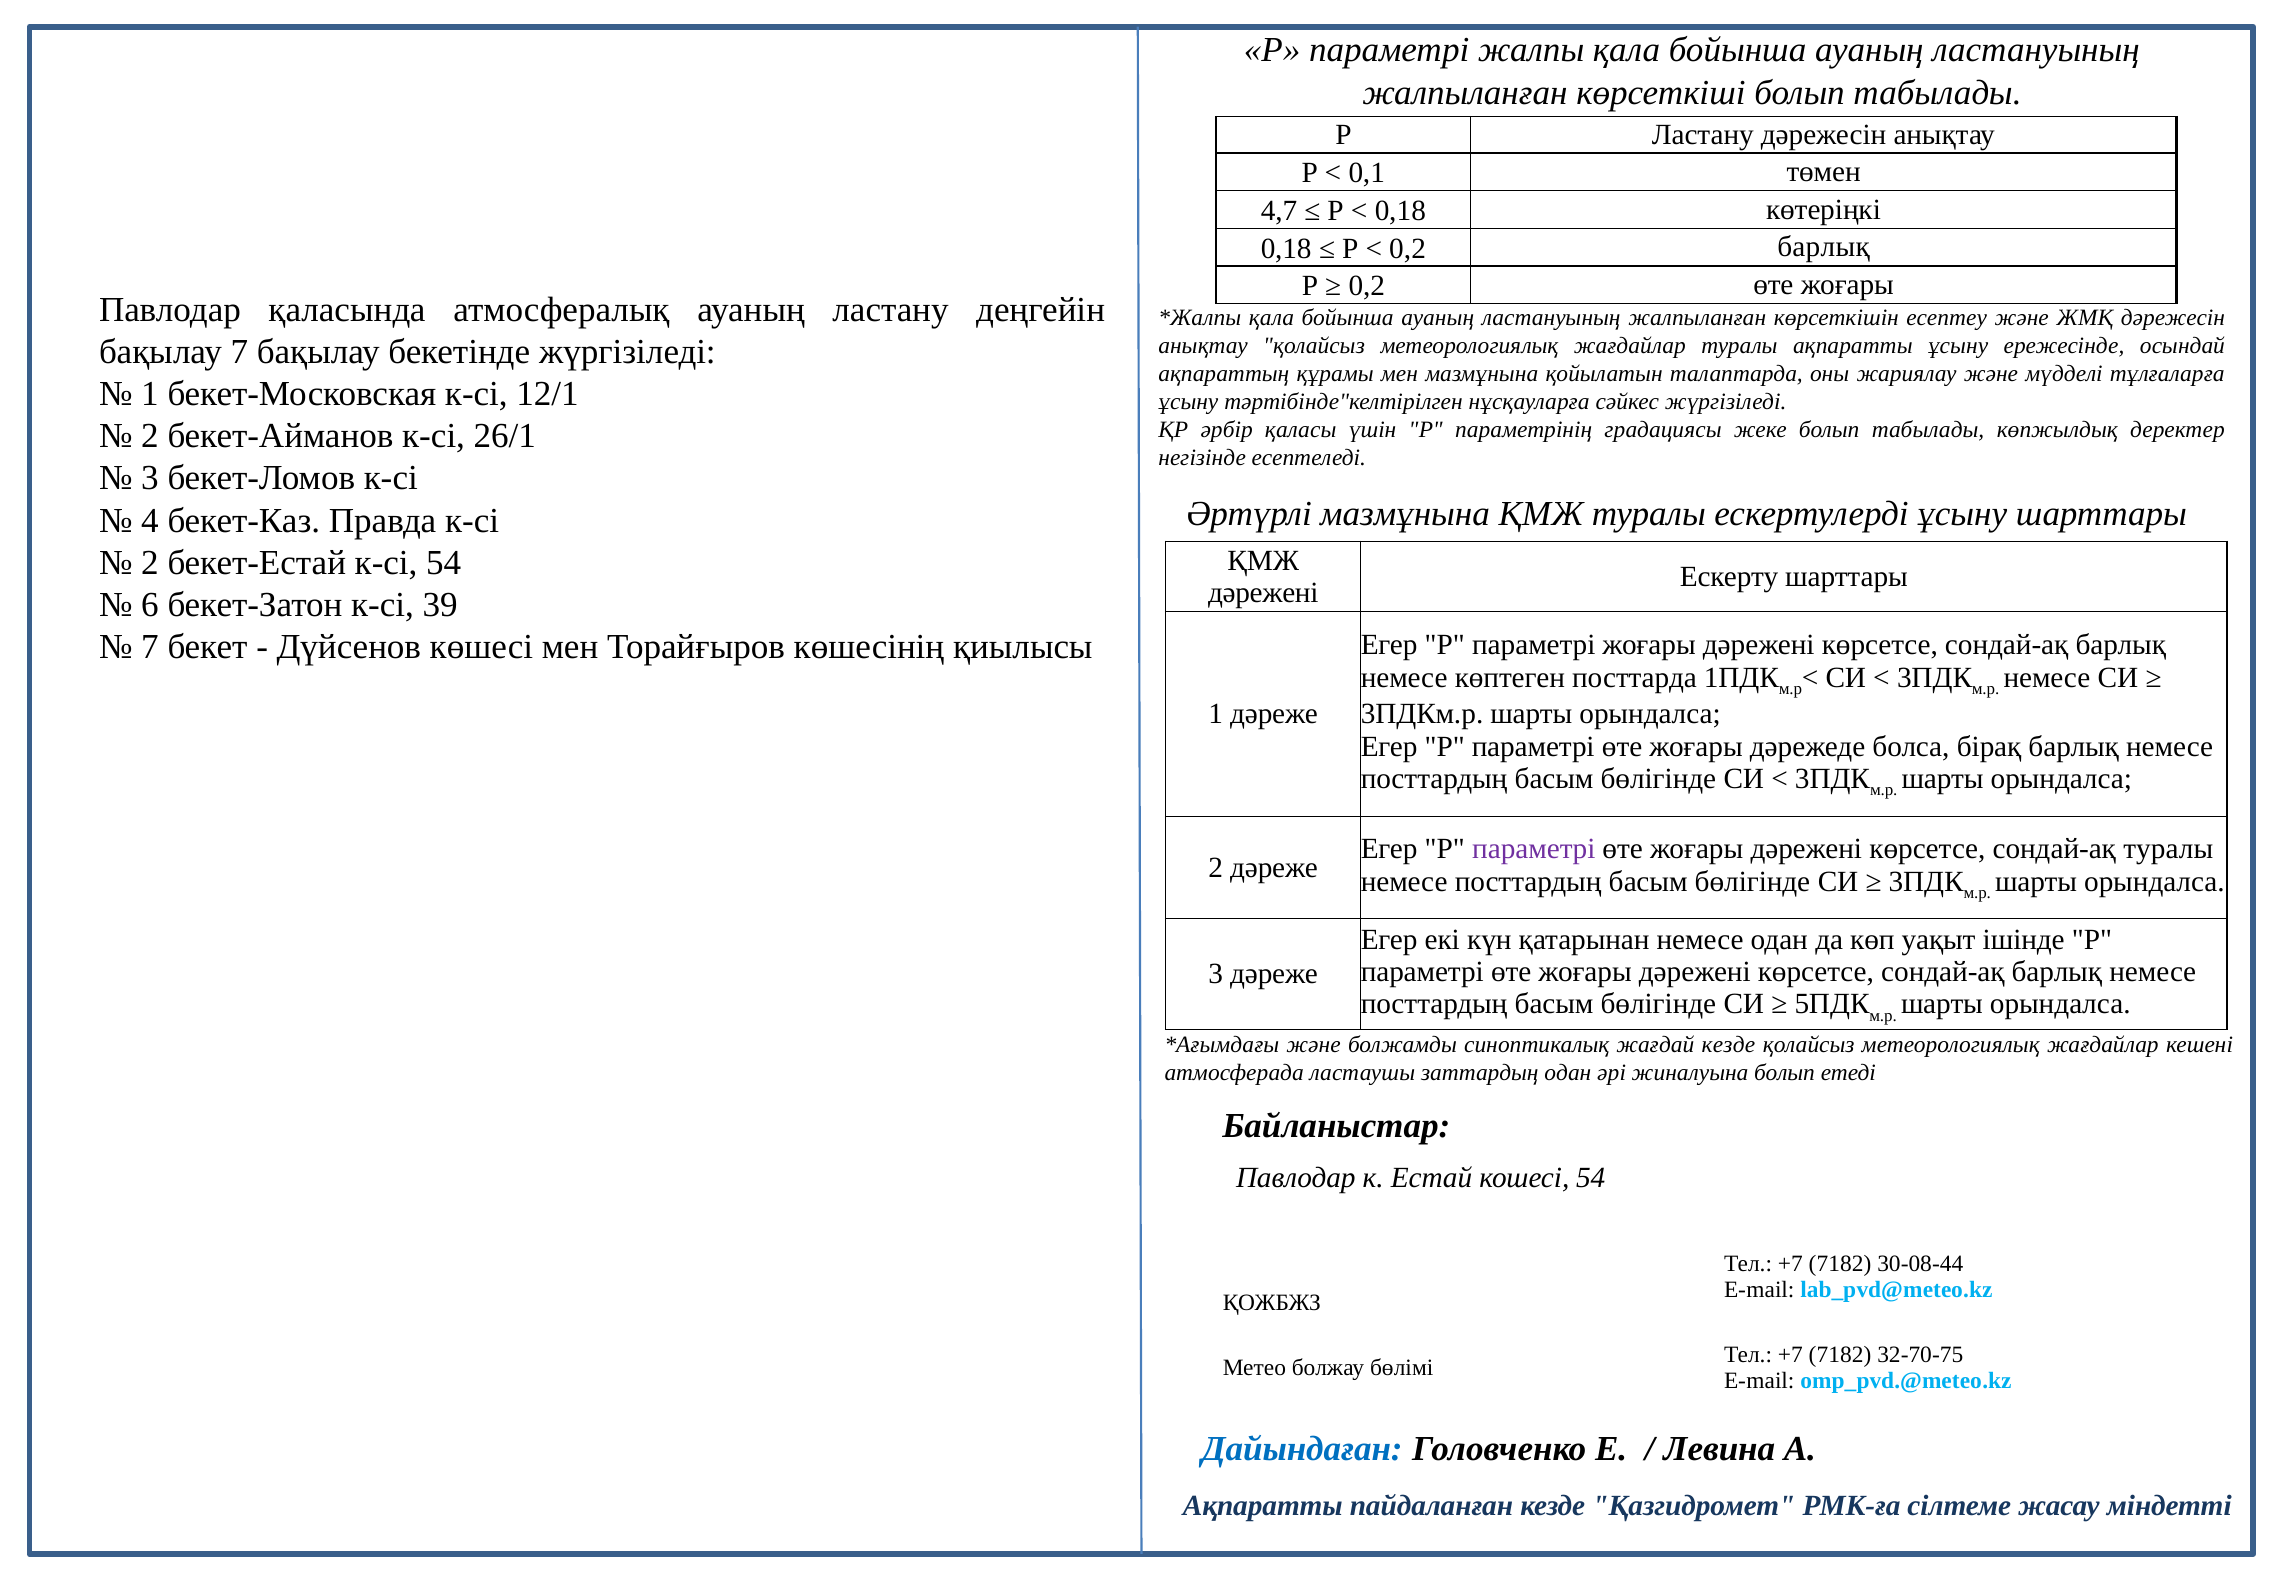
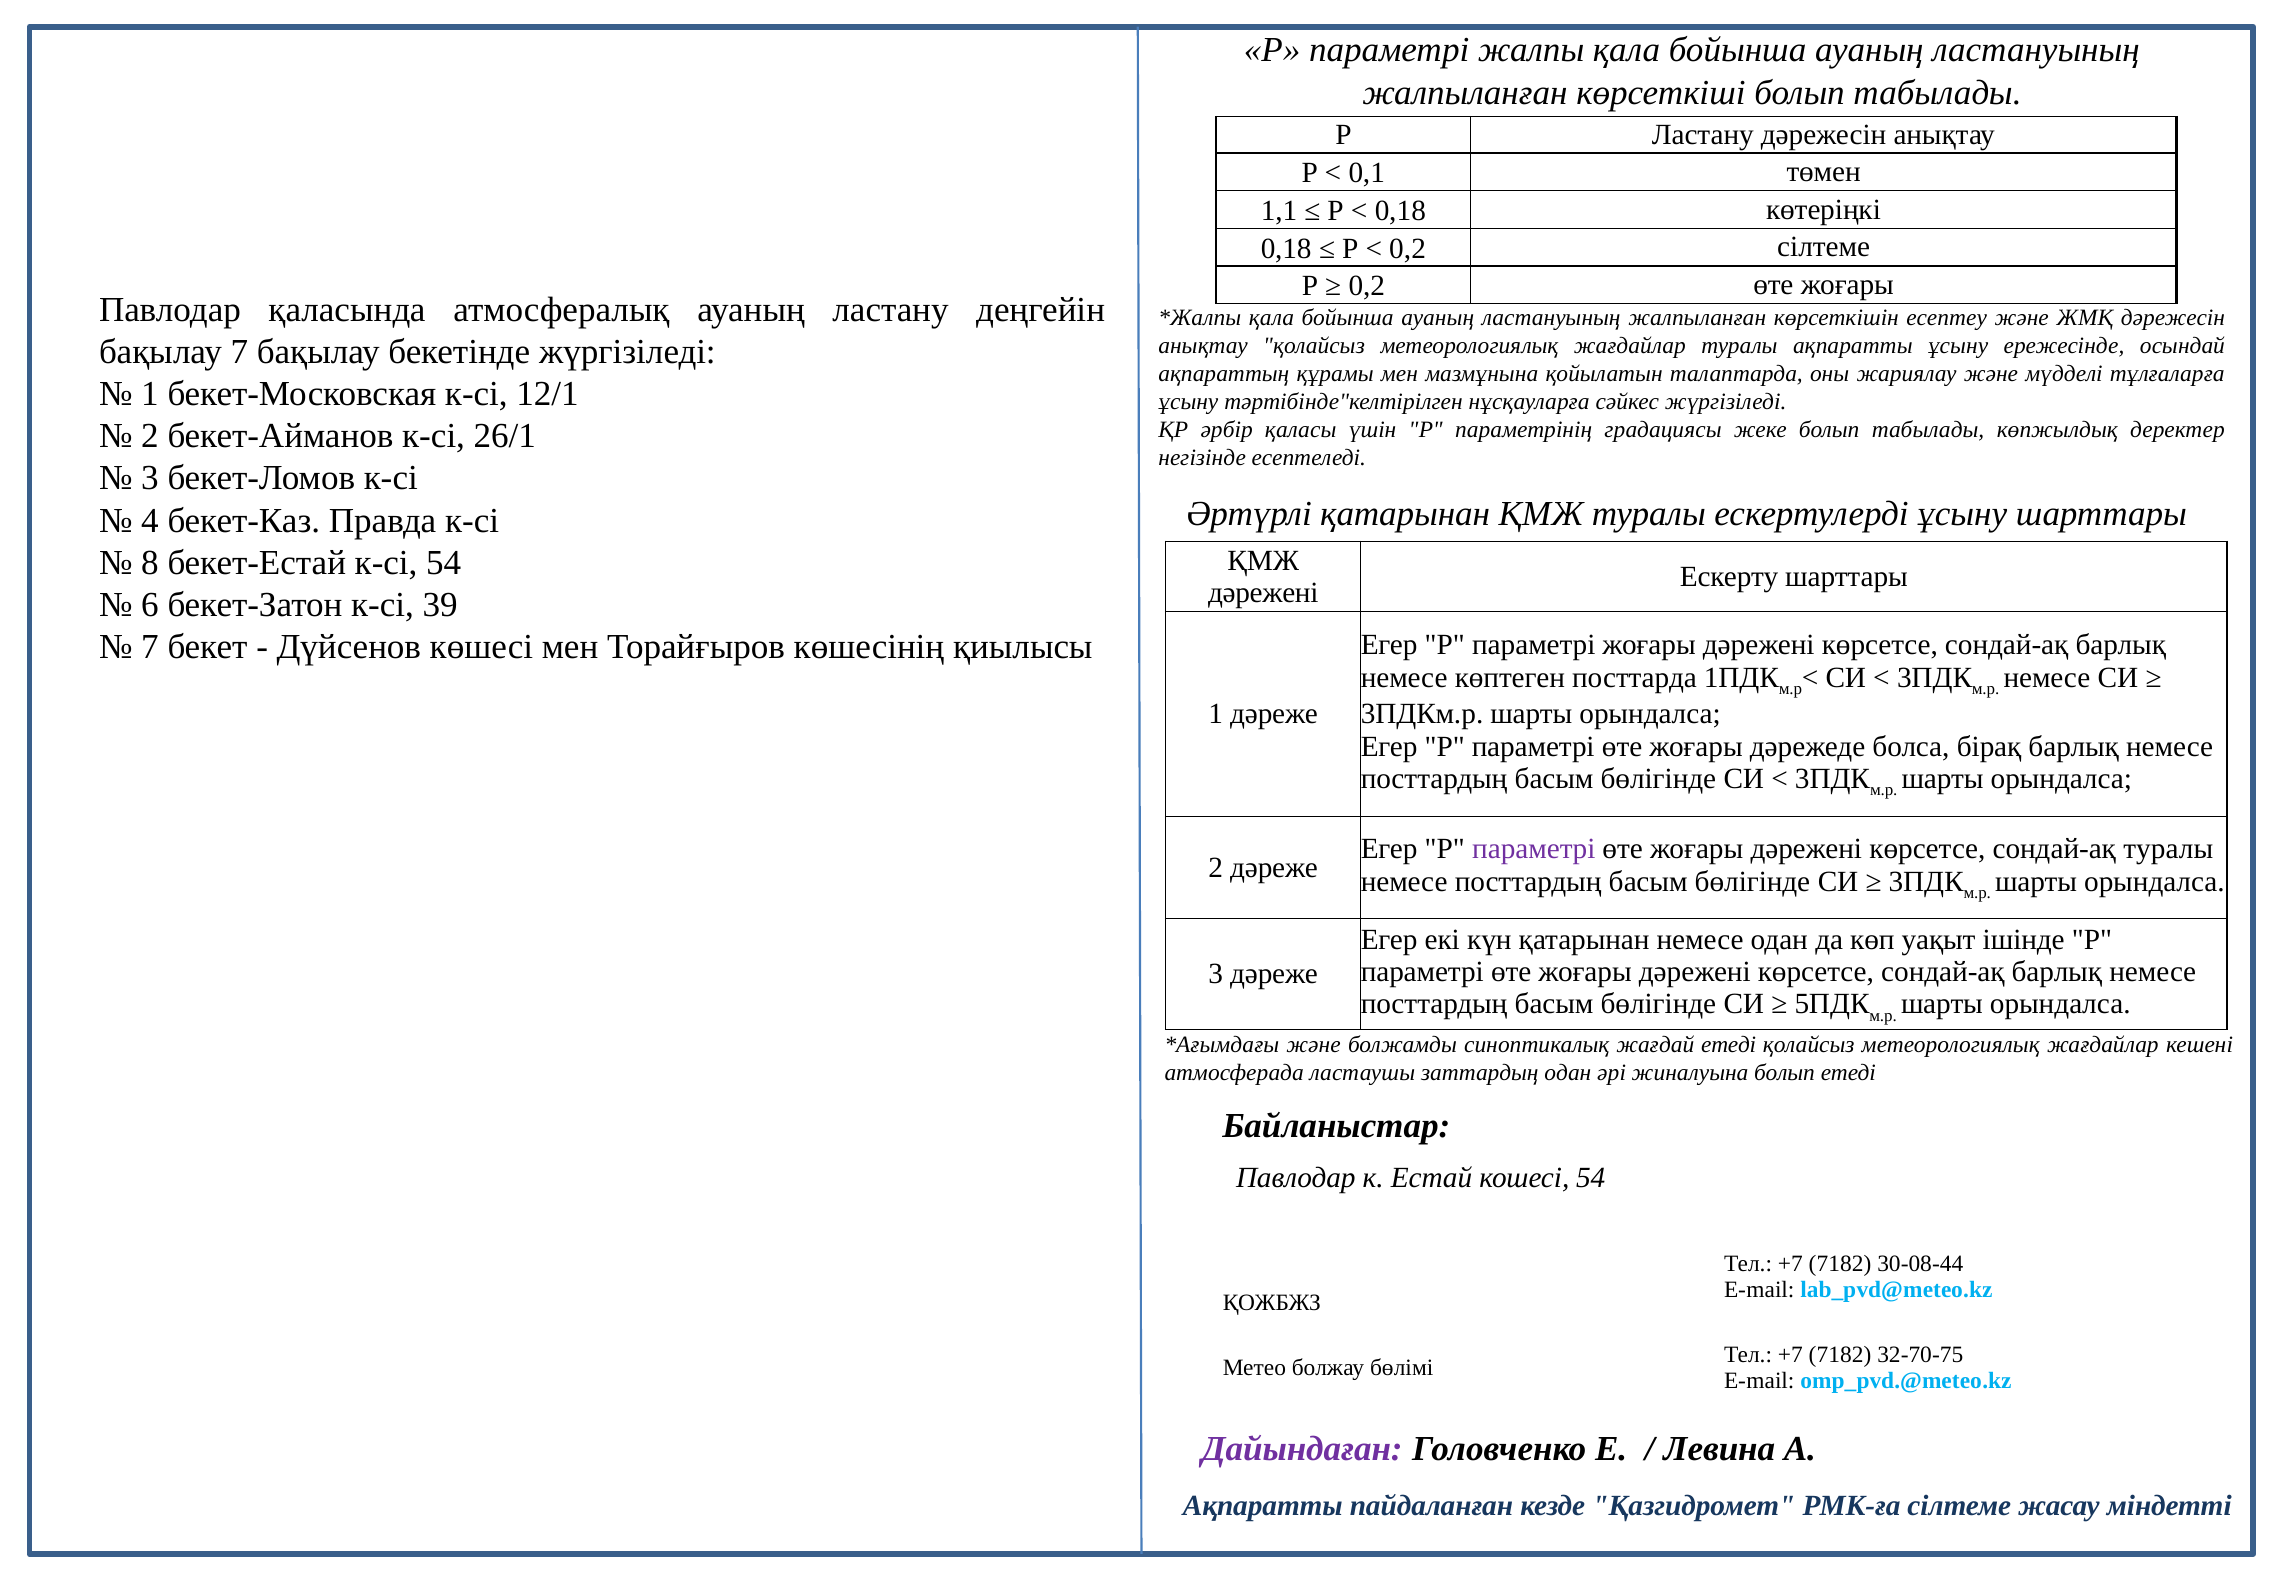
4,7: 4,7 -> 1,1
0,2 барлық: барлық -> сілтеме
Әртүрлі мазмұнына: мазмұнына -> қатарынан
2 at (150, 562): 2 -> 8
жағдай кезде: кезде -> етеді
Дайындаған colour: blue -> purple
